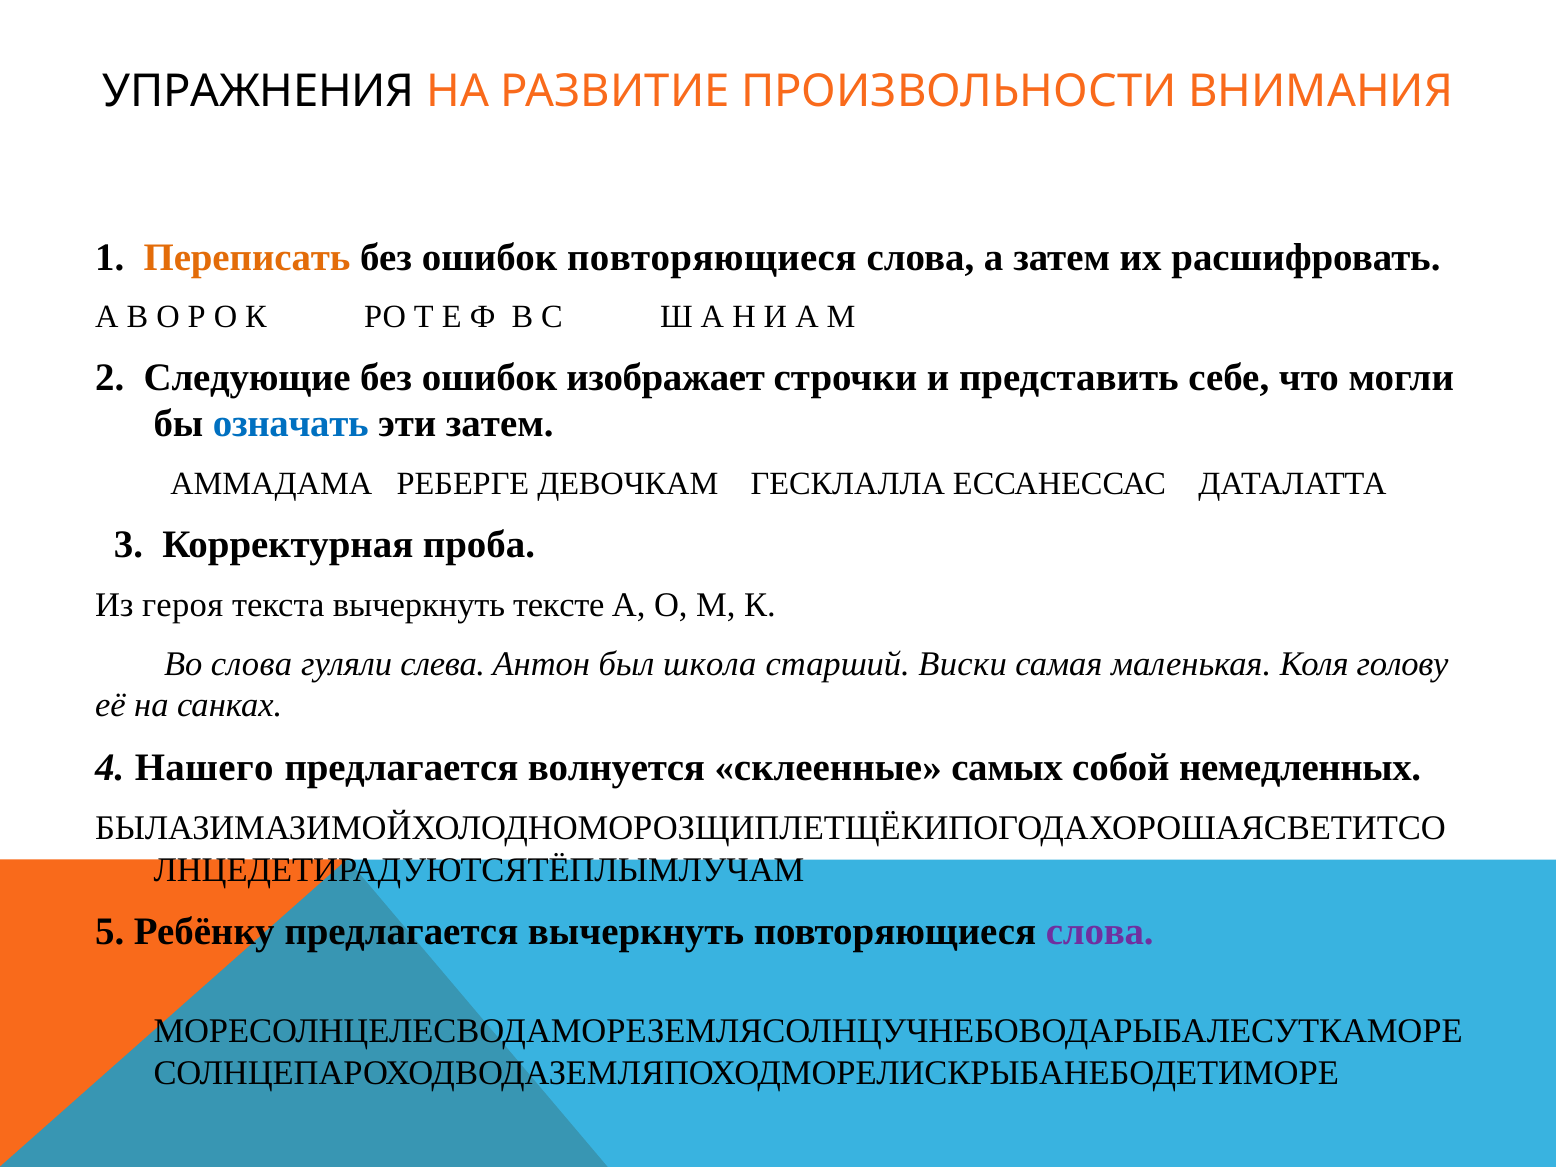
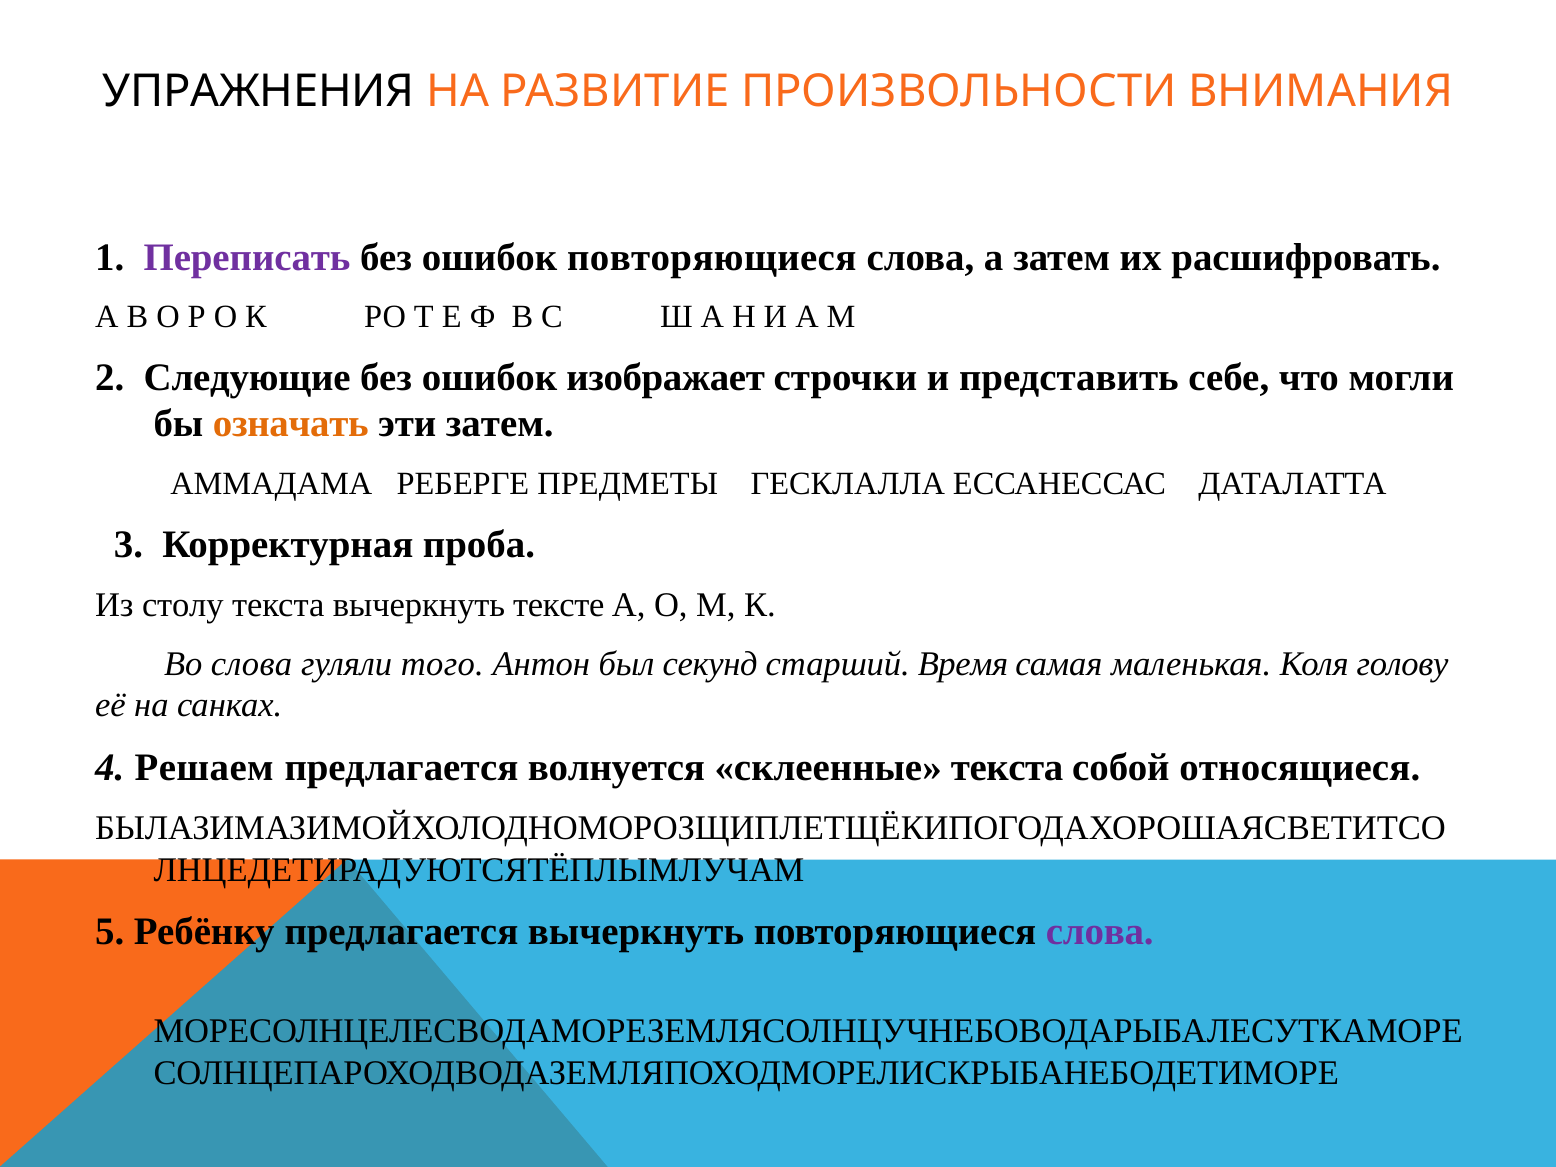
Переписать colour: orange -> purple
означать colour: blue -> orange
ДЕВОЧКАМ: ДЕВОЧКАМ -> ПРЕДМЕТЫ
героя: героя -> столу
слева: слева -> того
школа: школа -> секунд
Виски: Виски -> Время
Нашего: Нашего -> Решаем
склеенные самых: самых -> текста
немедленных: немедленных -> относящиеся
